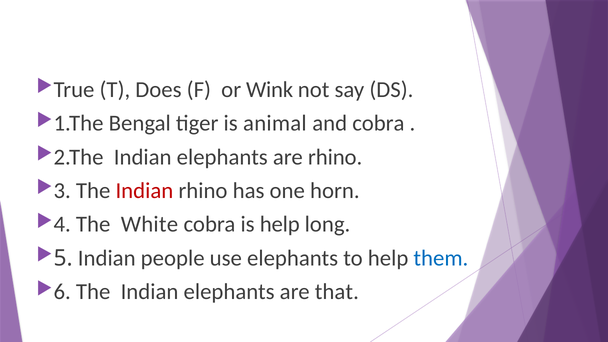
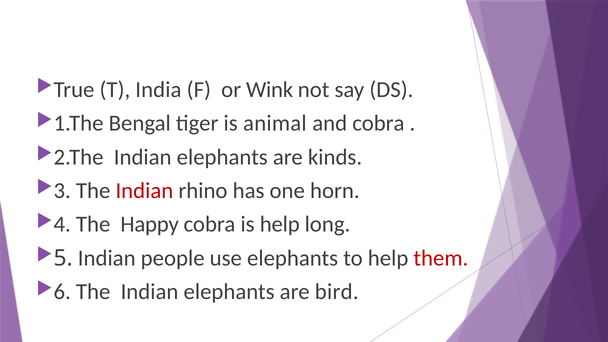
Does: Does -> India
are rhino: rhino -> kinds
White: White -> Happy
them colour: blue -> red
that: that -> bird
